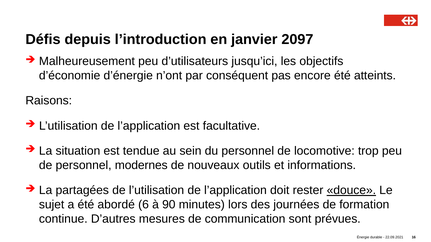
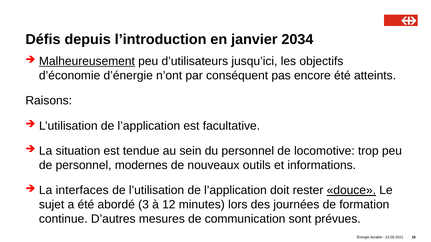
2097: 2097 -> 2034
Malheureusement underline: none -> present
partagées: partagées -> interfaces
6: 6 -> 3
90: 90 -> 12
